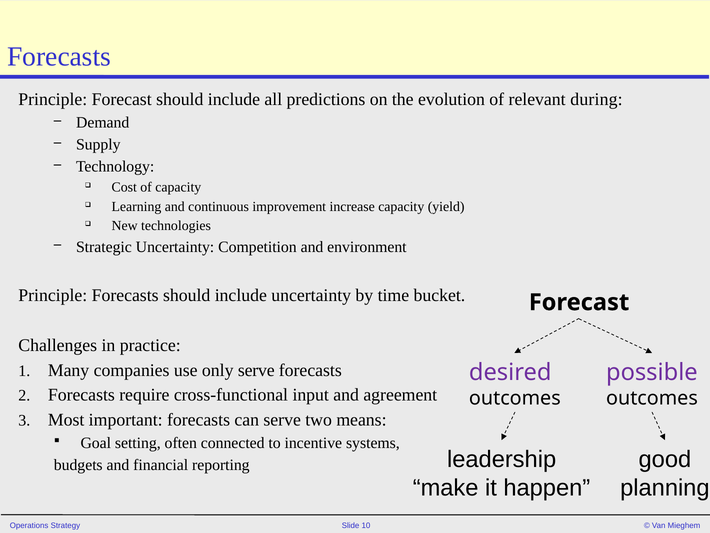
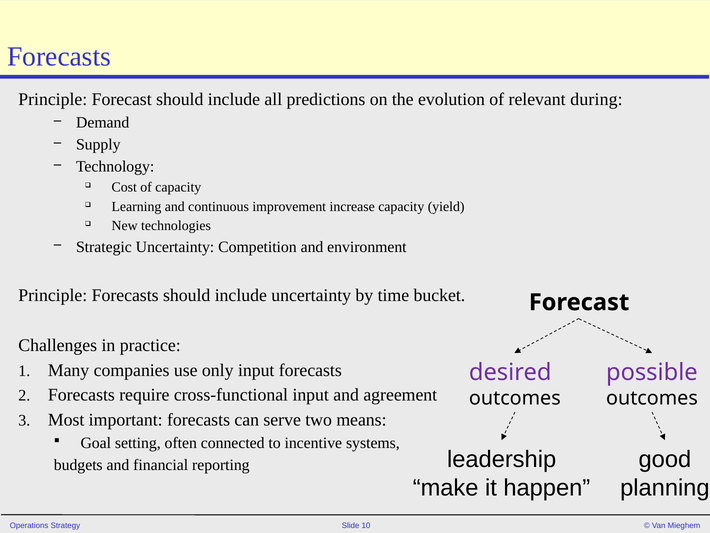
only serve: serve -> input
